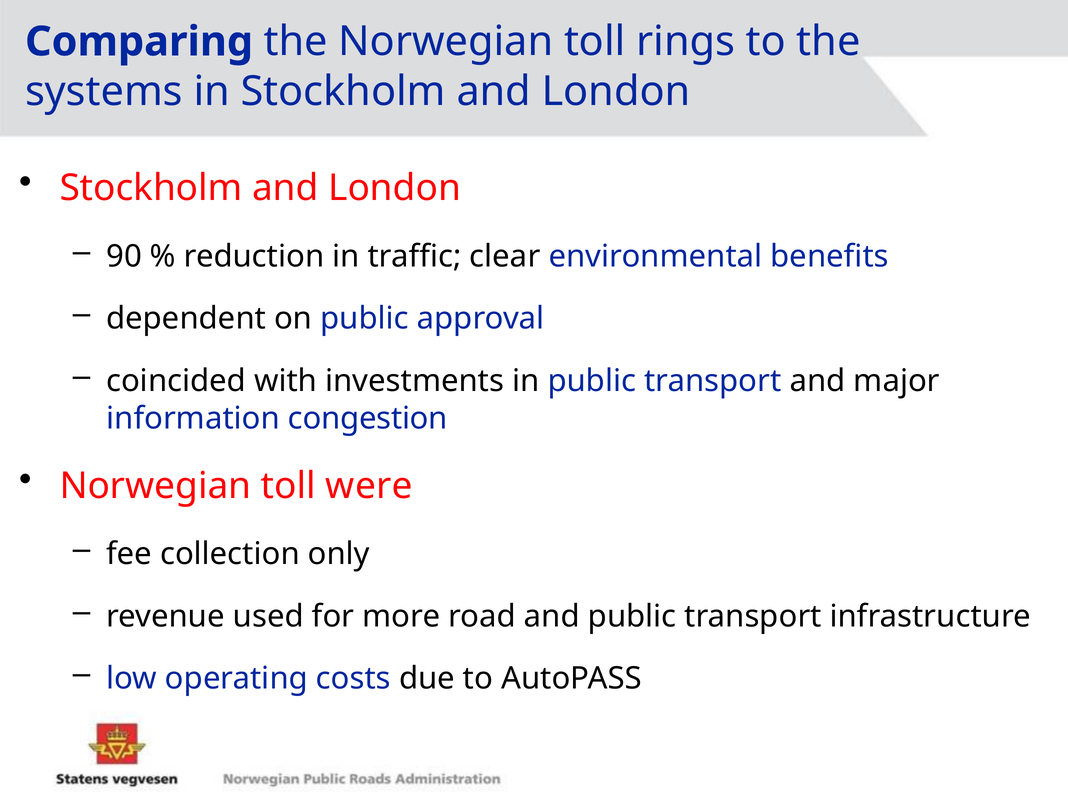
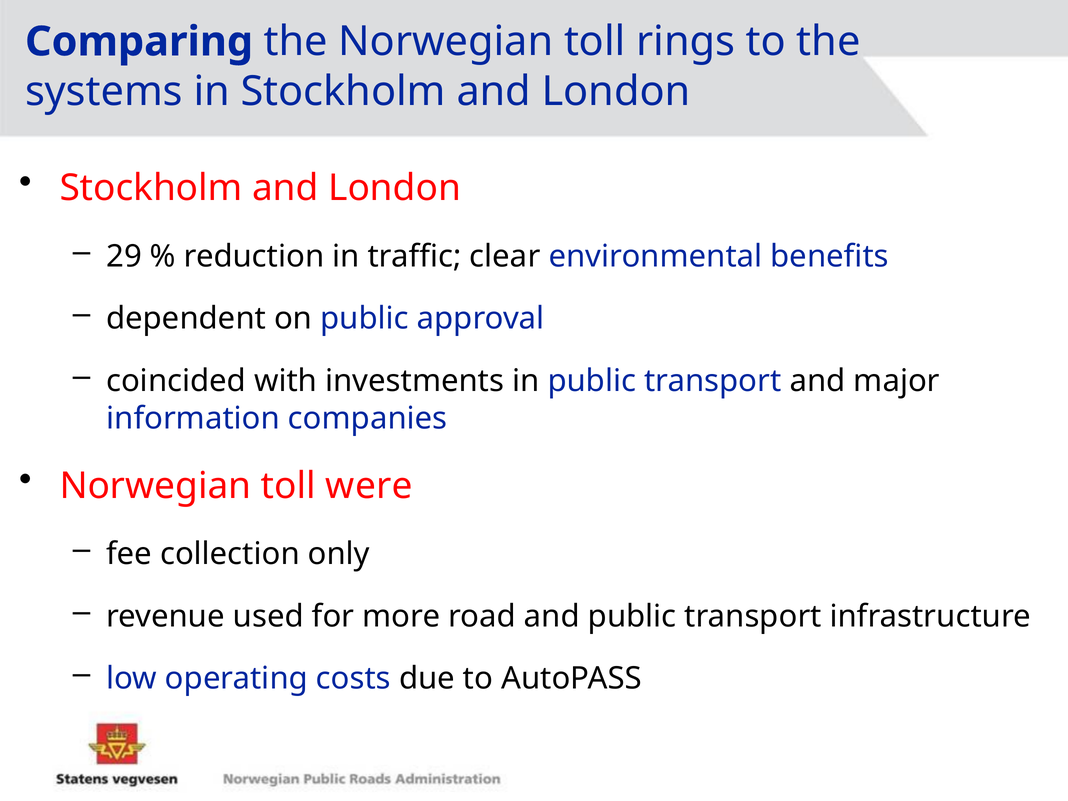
90: 90 -> 29
congestion: congestion -> companies
